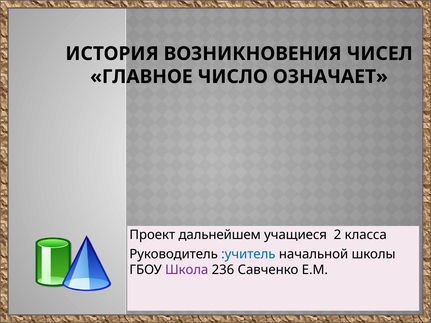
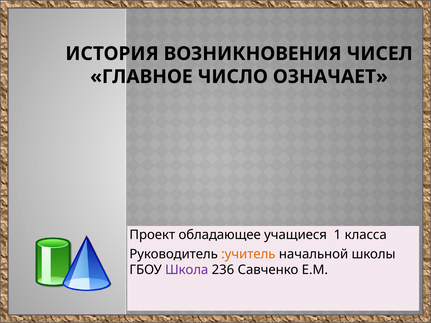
дальнейшем: дальнейшем -> обладающее
2: 2 -> 1
:учитель colour: blue -> orange
